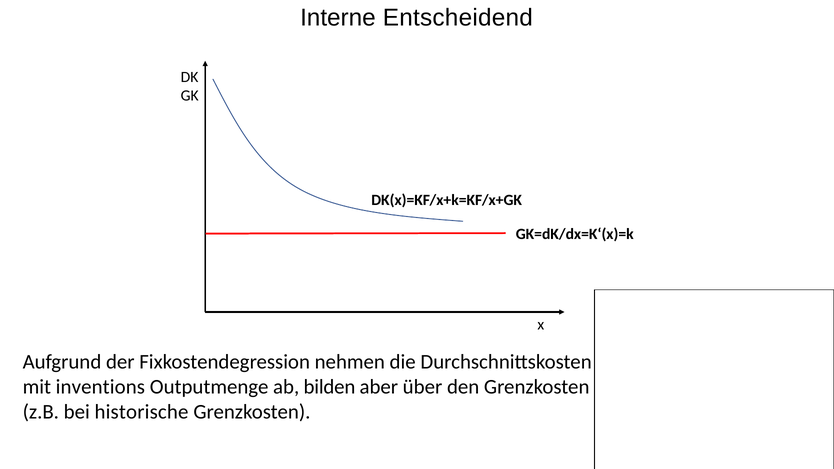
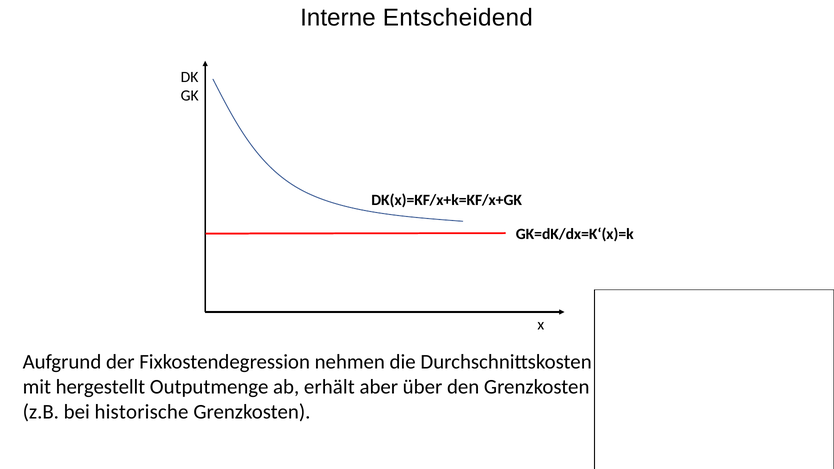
inventions: inventions -> hergestellt
bilden: bilden -> erhält
